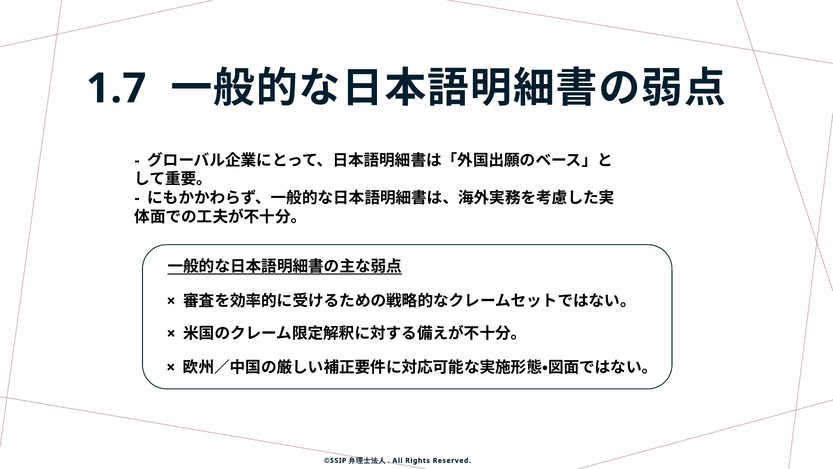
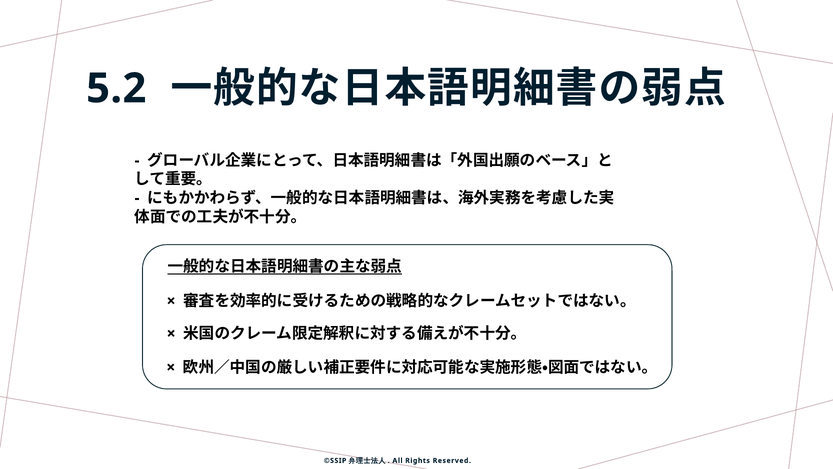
1.7: 1.7 -> 5.2
